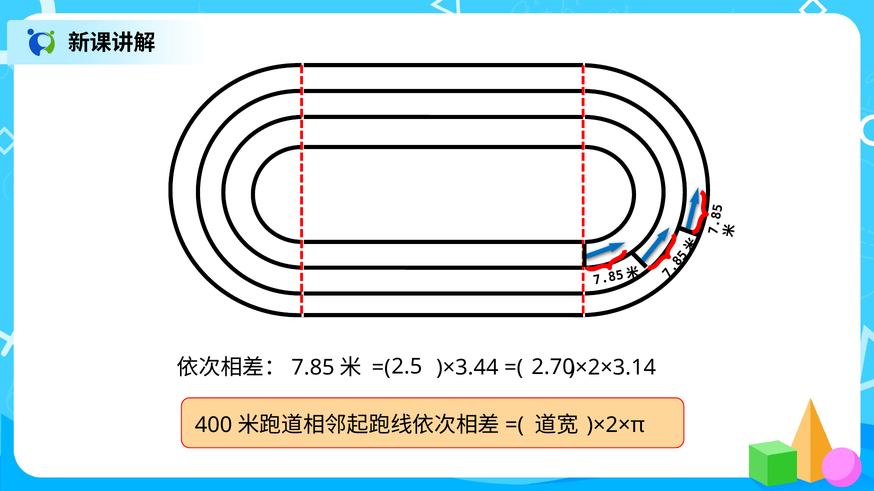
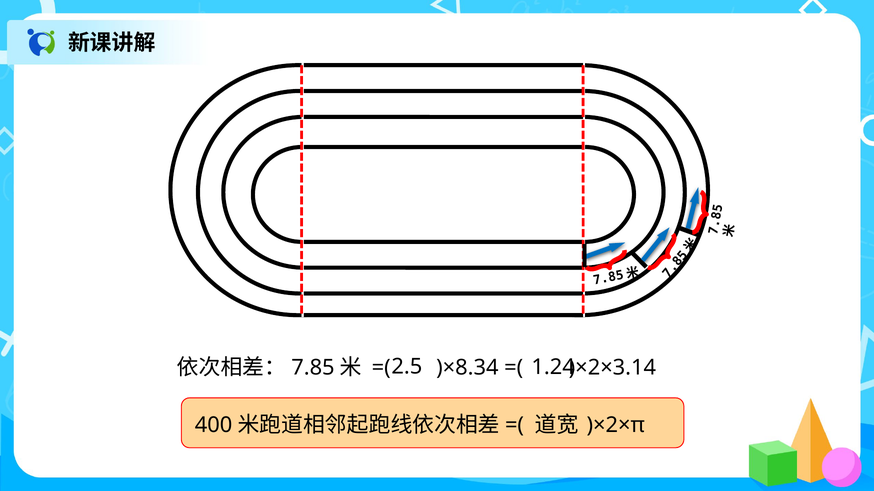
)×3.44: )×3.44 -> )×8.34
2.70: 2.70 -> 1.24
